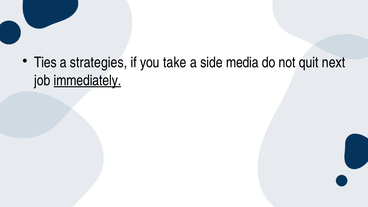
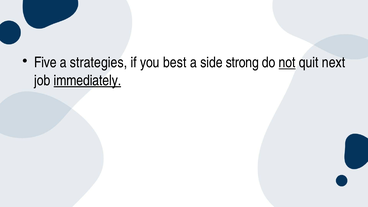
Ties: Ties -> Five
take: take -> best
media: media -> strong
not underline: none -> present
